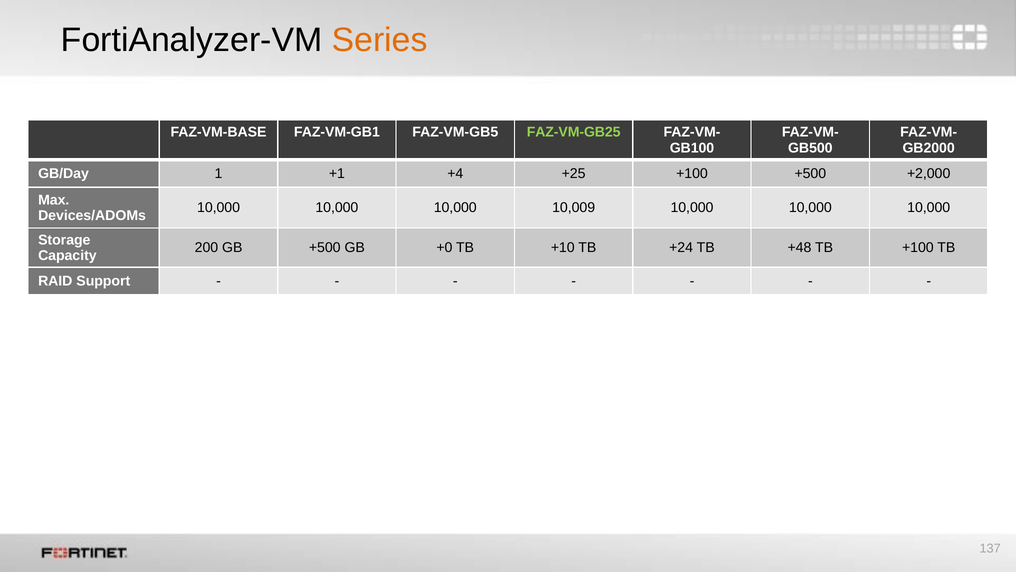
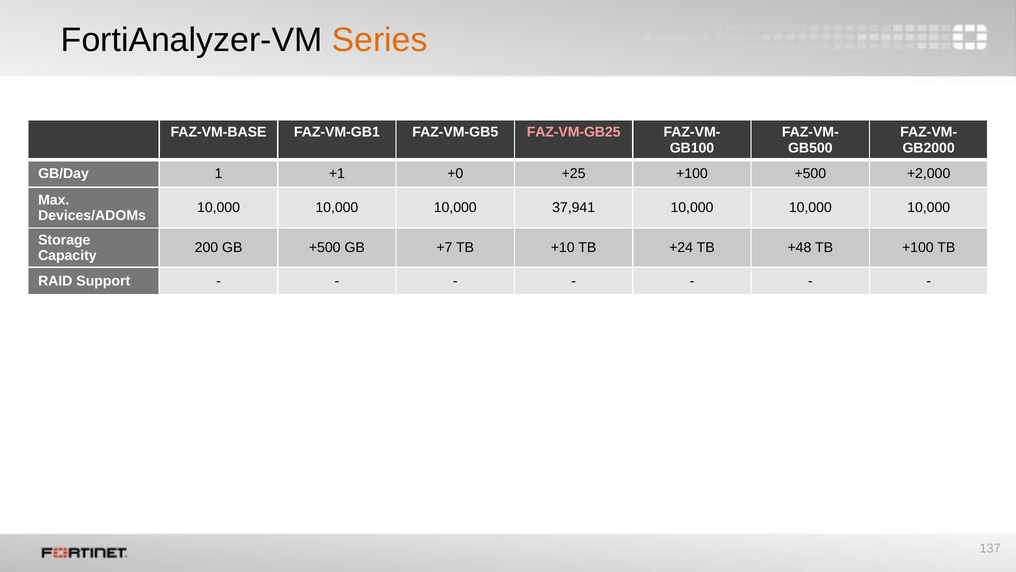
FAZ-VM-GB25 colour: light green -> pink
+4: +4 -> +0
10,009: 10,009 -> 37,941
+0: +0 -> +7
